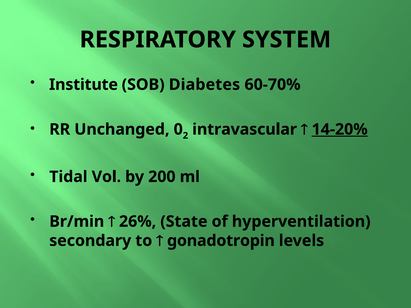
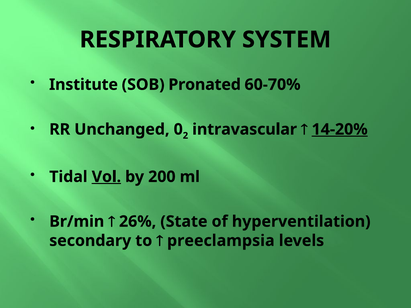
Diabetes: Diabetes -> Pronated
Vol underline: none -> present
gonadotropin: gonadotropin -> preeclampsia
